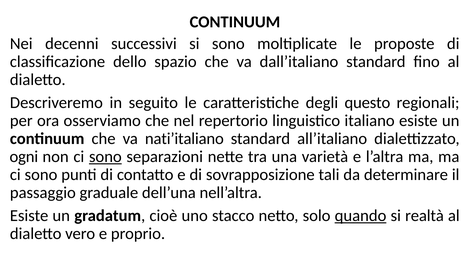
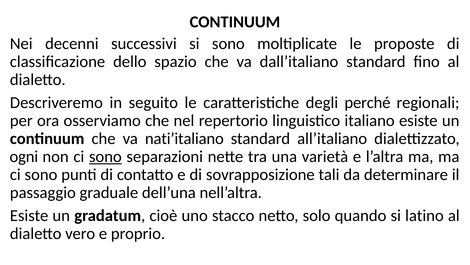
questo: questo -> perché
quando underline: present -> none
realtà: realtà -> latino
